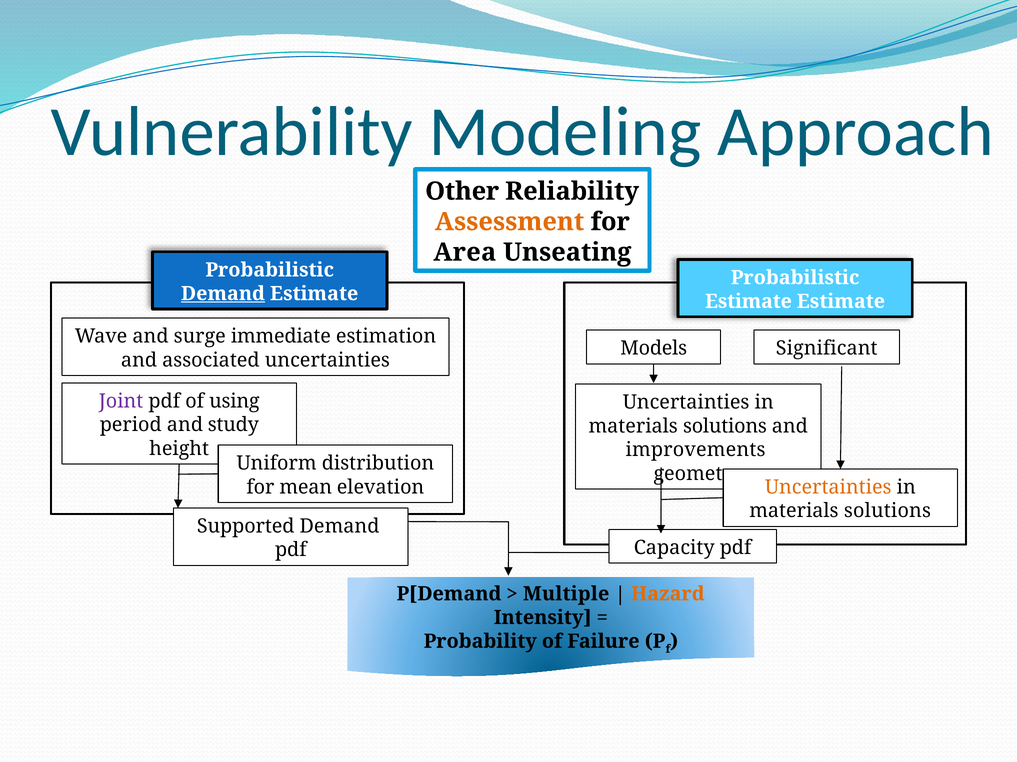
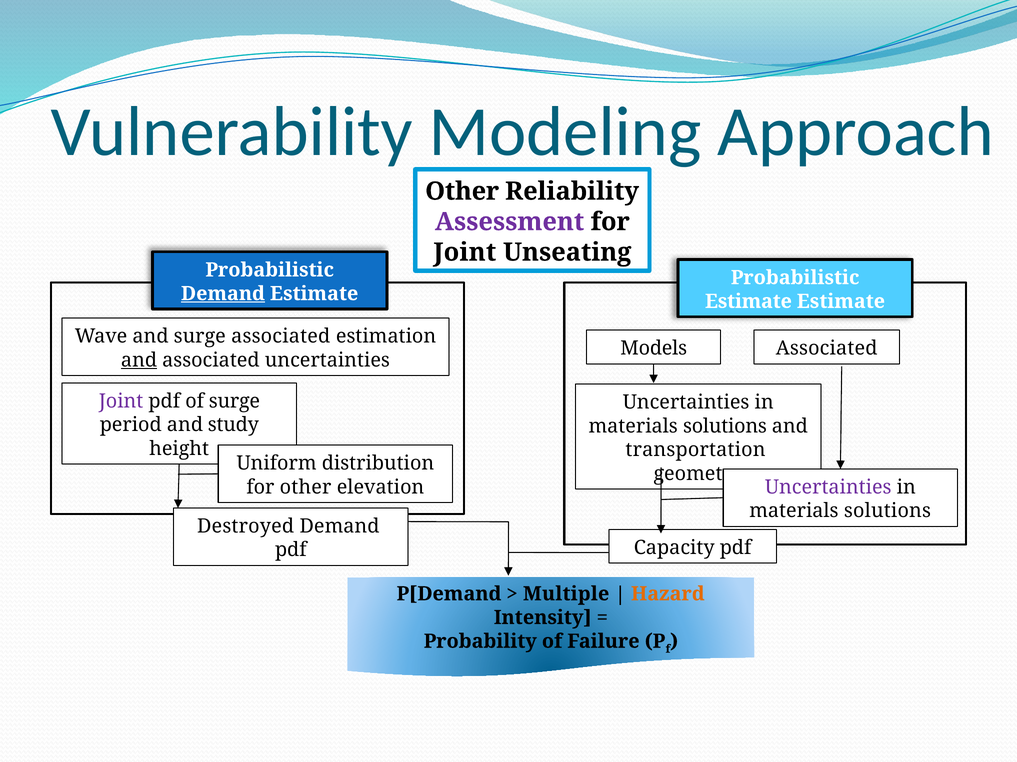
Assessment colour: orange -> purple
Area at (465, 253): Area -> Joint
surge immediate: immediate -> associated
Significant at (827, 349): Significant -> Associated
and at (139, 360) underline: none -> present
of using: using -> surge
improvements: improvements -> transportation
for mean: mean -> other
Uncertainties at (828, 488) colour: orange -> purple
Supported: Supported -> Destroyed
